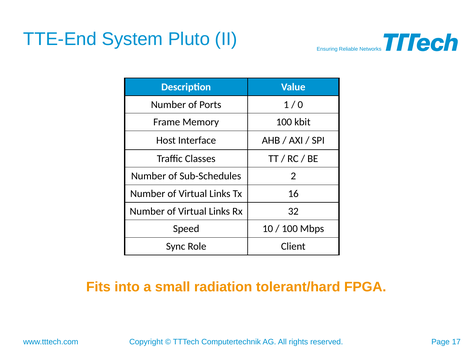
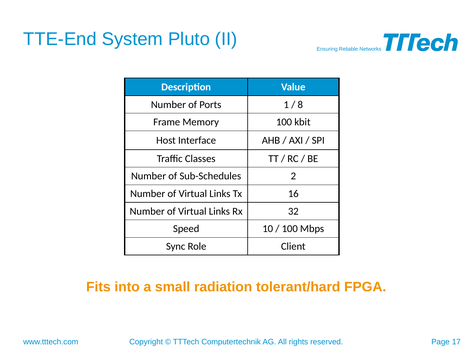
0: 0 -> 8
